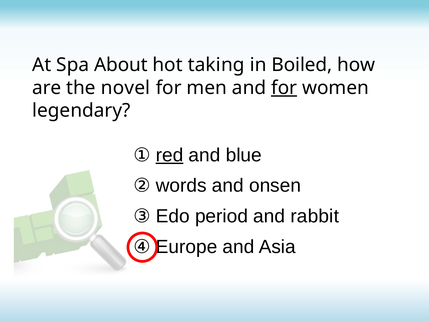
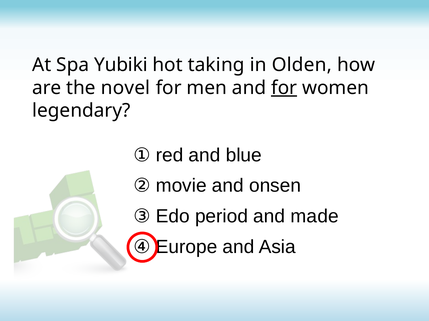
About: About -> Yubiki
Boiled: Boiled -> Olden
red underline: present -> none
words: words -> movie
rabbit: rabbit -> made
